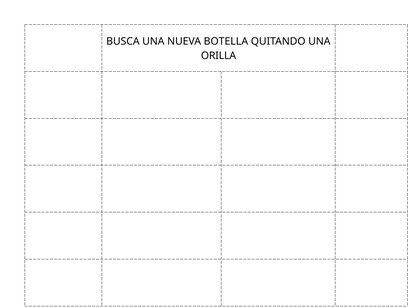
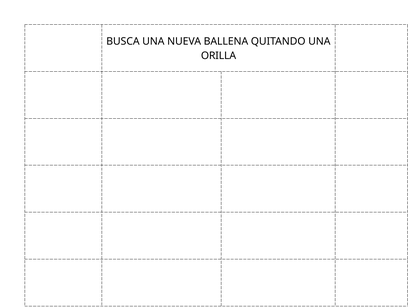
BOTELLA: BOTELLA -> BALLENA
